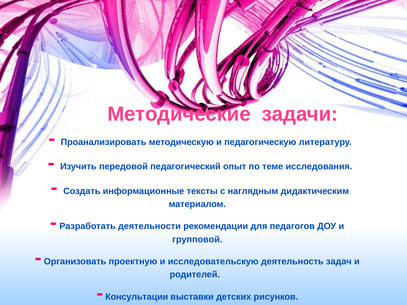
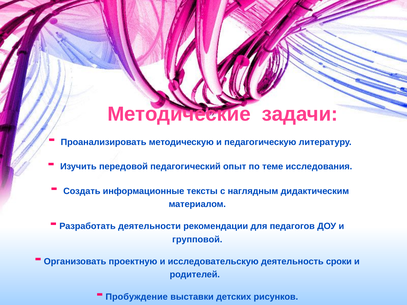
задач: задач -> сроки
Консультации: Консультации -> Пробуждение
